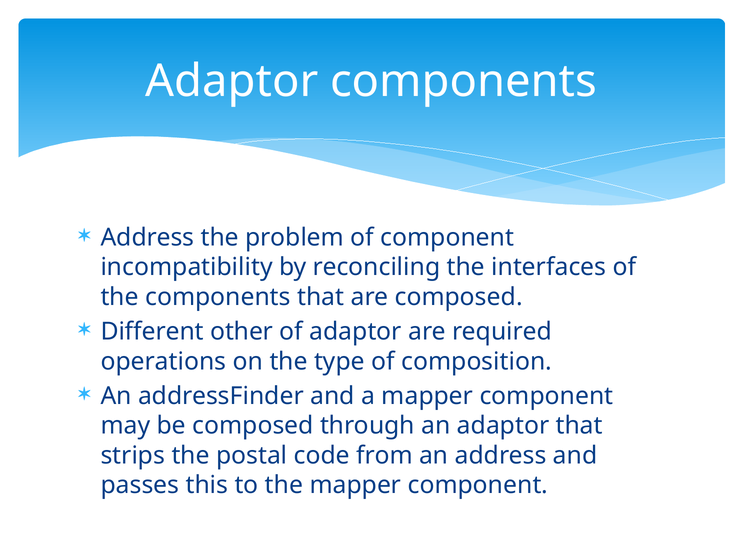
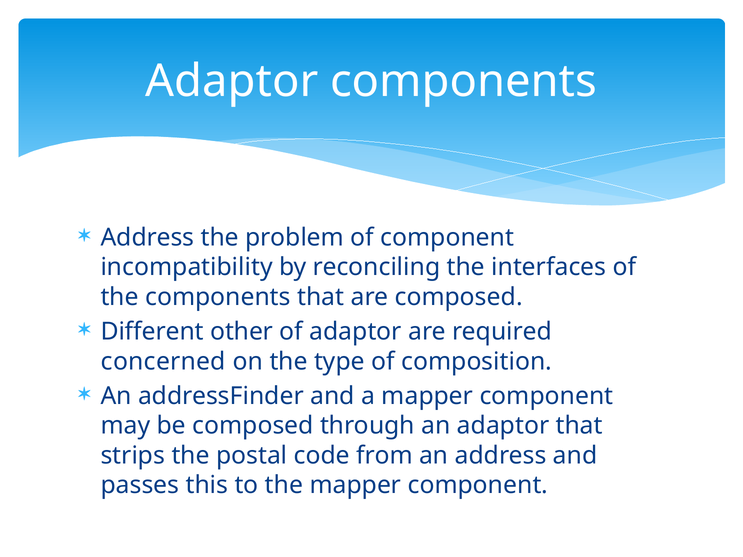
operations: operations -> concerned
